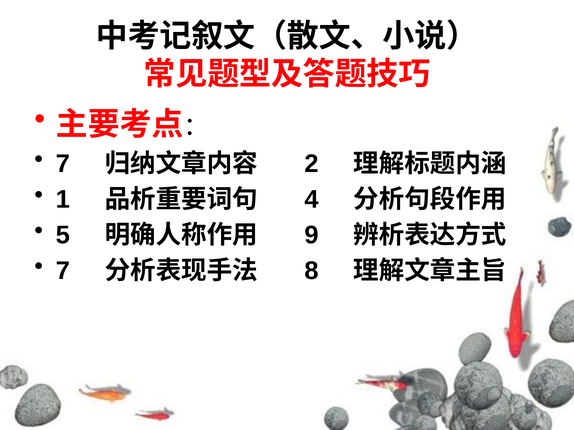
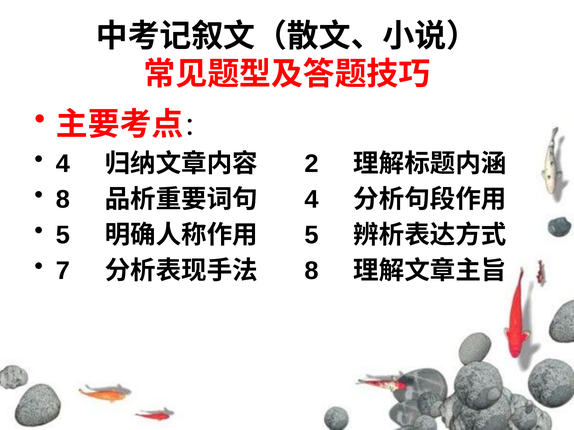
7 at (63, 164): 7 -> 4
1 at (63, 200): 1 -> 8
9 at (312, 235): 9 -> 5
